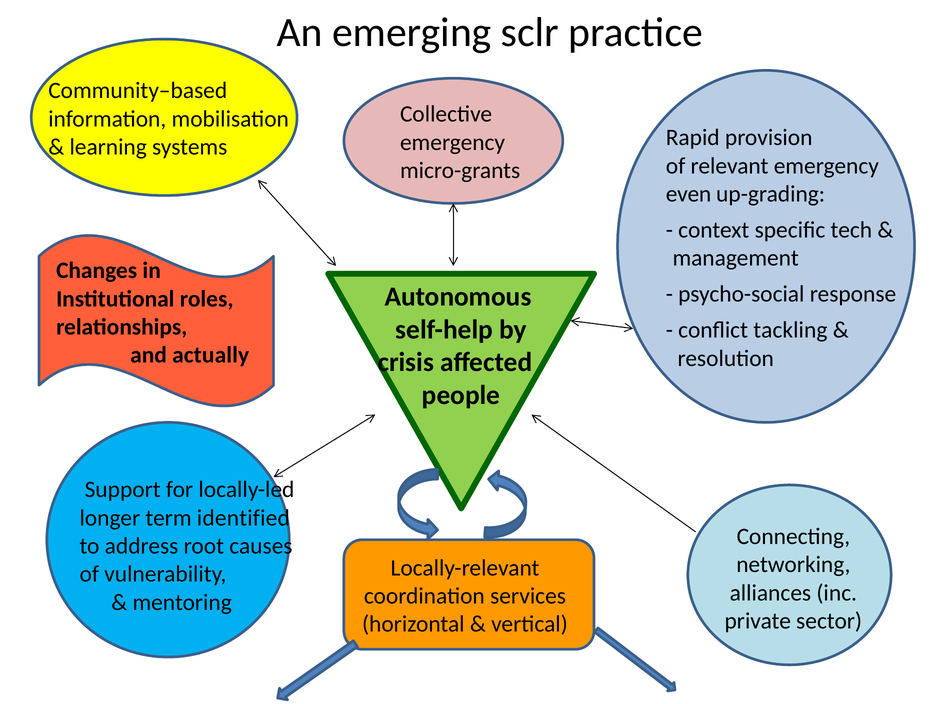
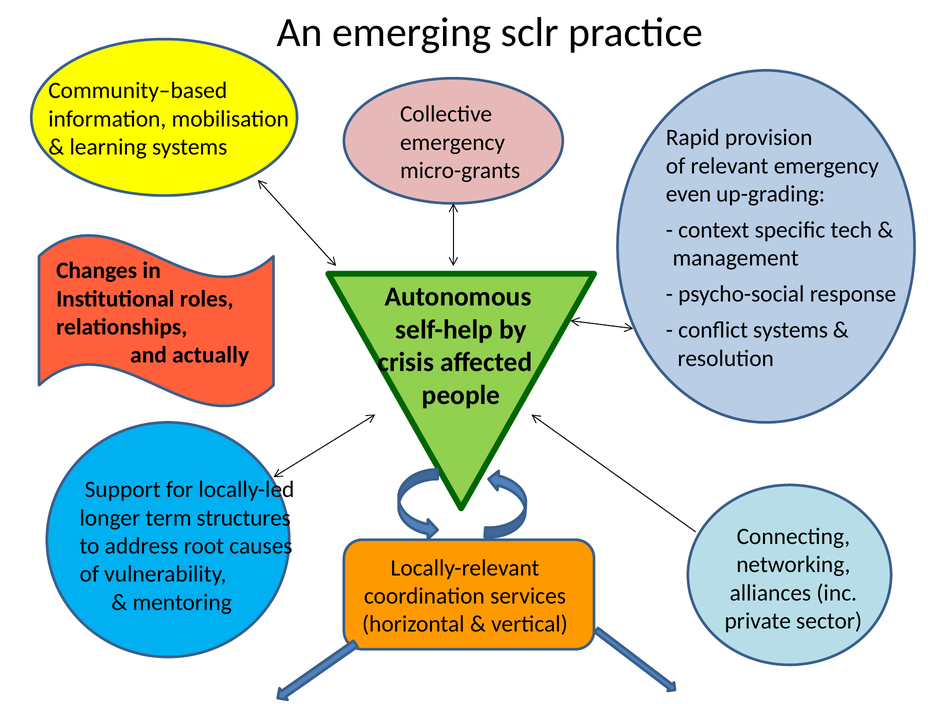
conflict tackling: tackling -> systems
identified: identified -> structures
